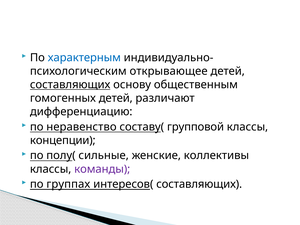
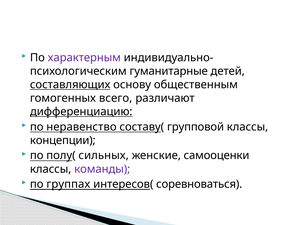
характерным colour: blue -> purple
открывающее: открывающее -> гуманитарные
гомогенных детей: детей -> всего
дифференциацию underline: none -> present
сильные: сильные -> сильных
коллективы: коллективы -> самооценки
интересов( составляющих: составляющих -> соревноваться
